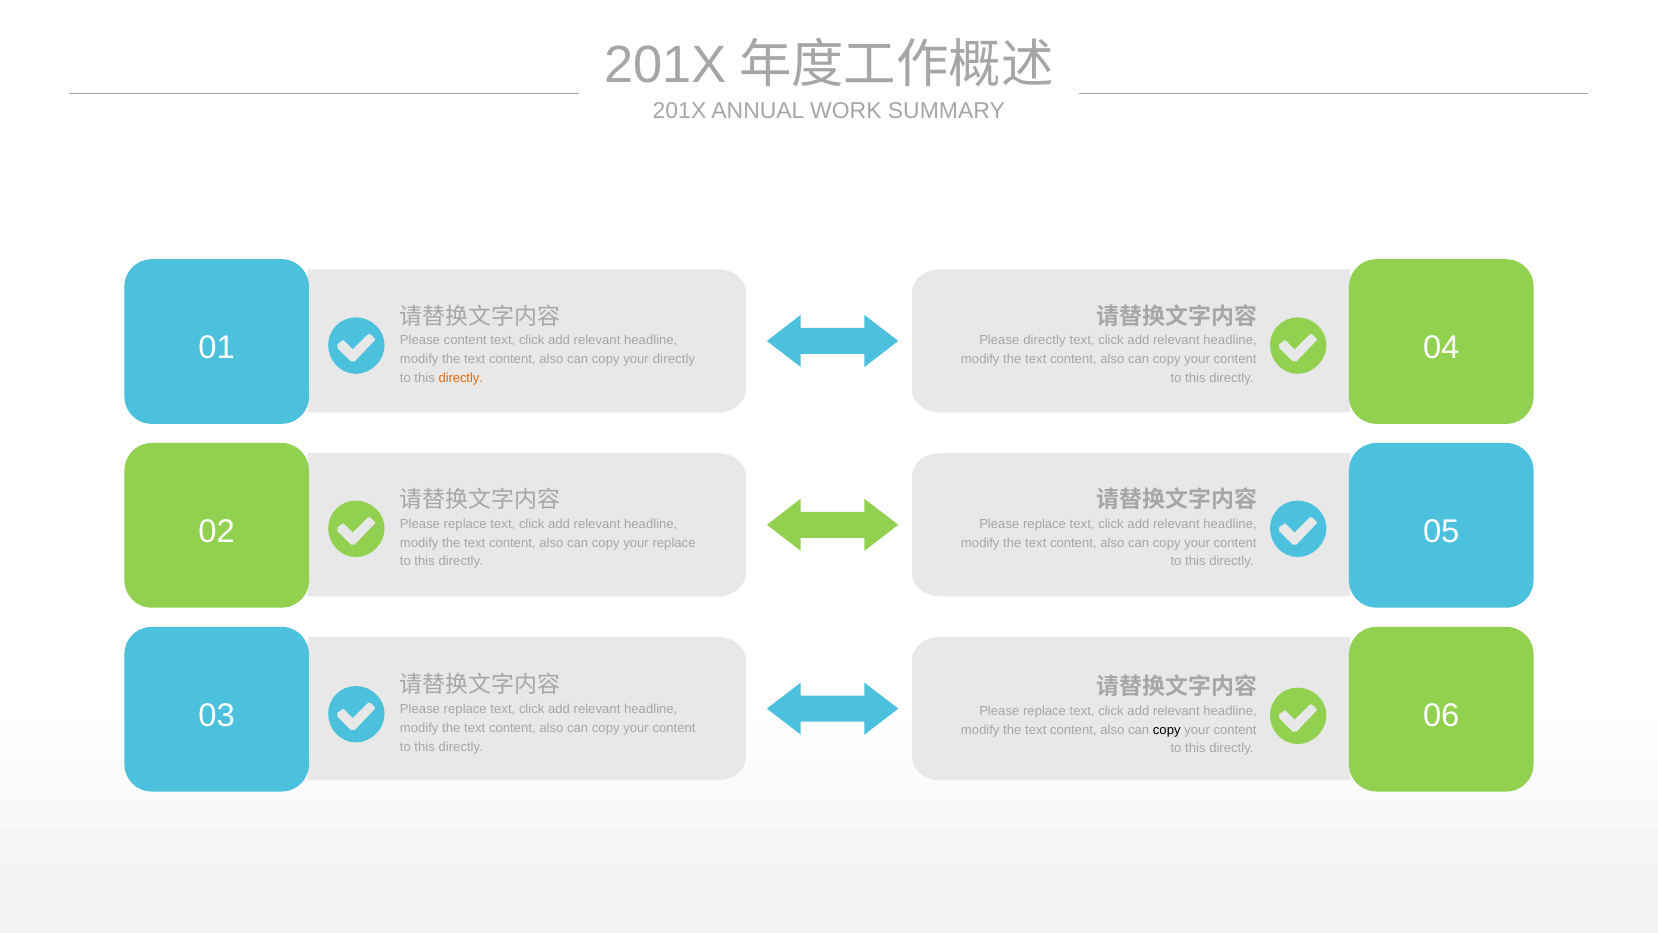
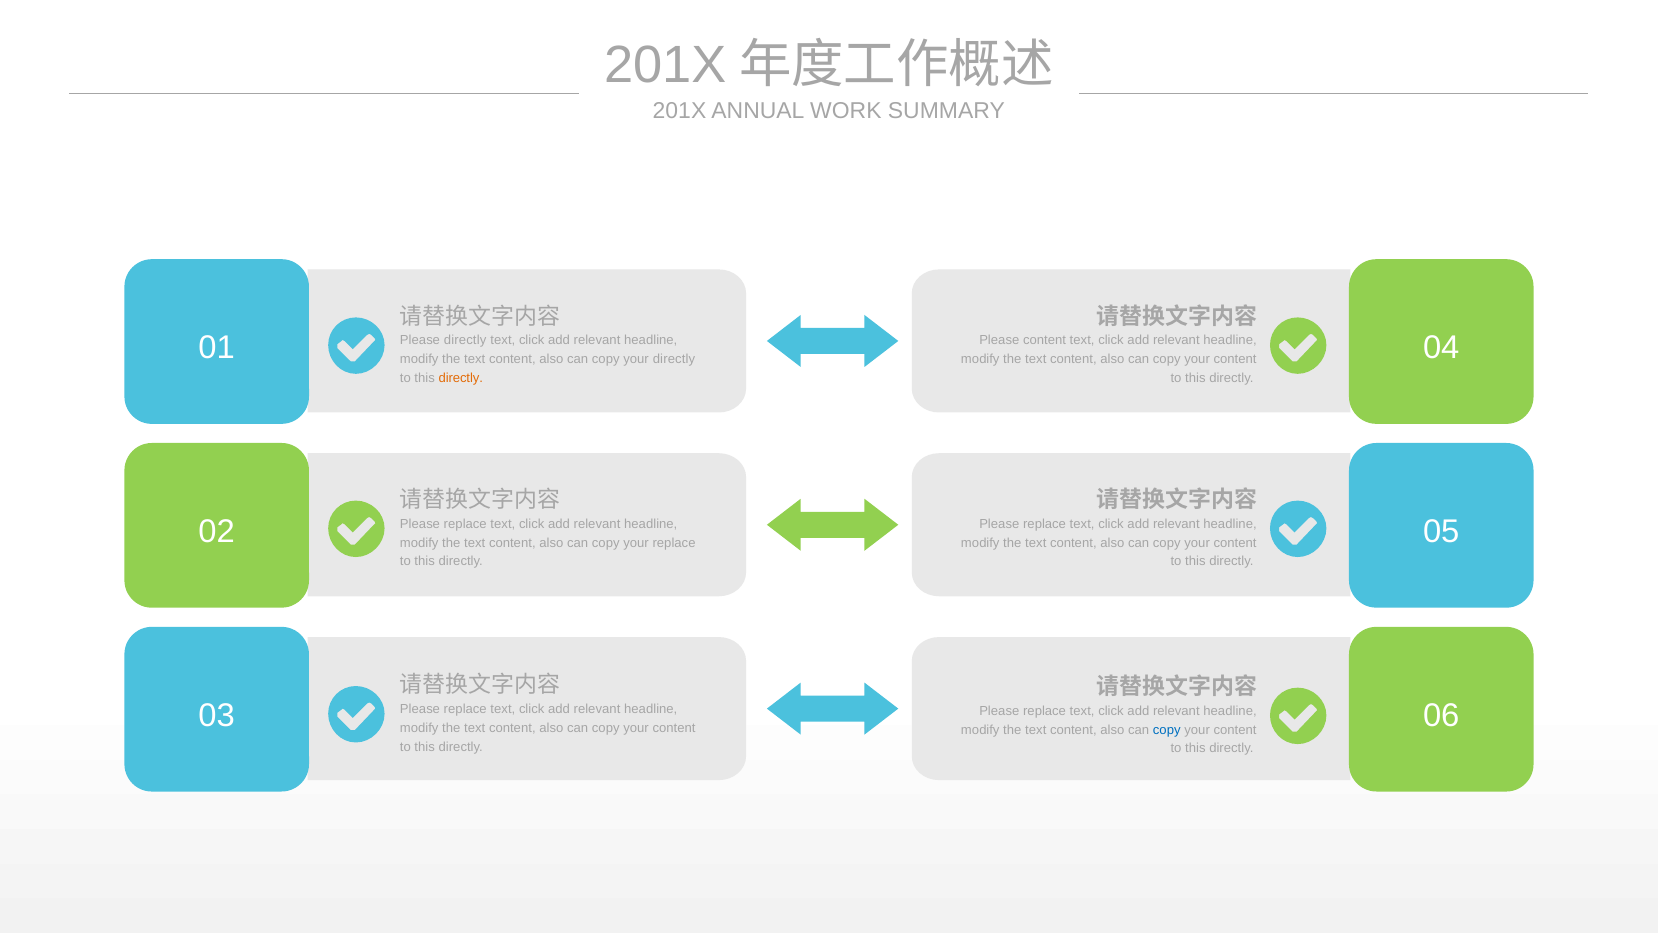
Please content: content -> directly
Please directly: directly -> content
copy at (1167, 729) colour: black -> blue
